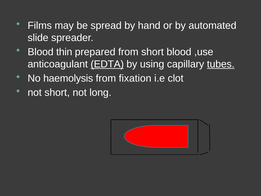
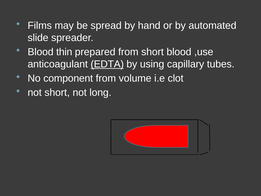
tubes underline: present -> none
haemolysis: haemolysis -> component
fixation: fixation -> volume
